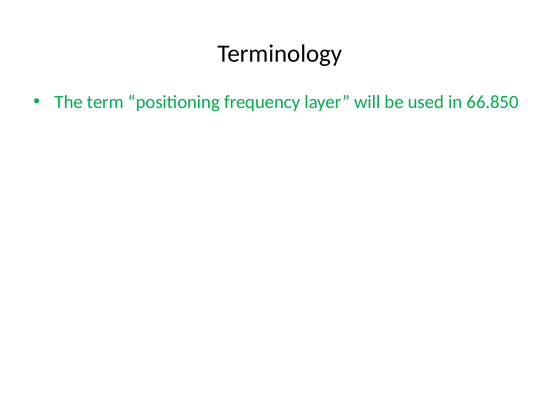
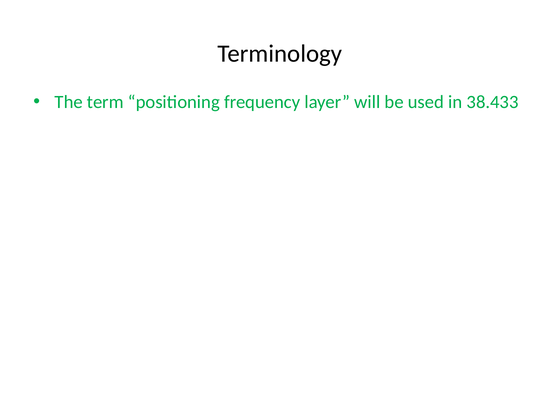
66.850: 66.850 -> 38.433
